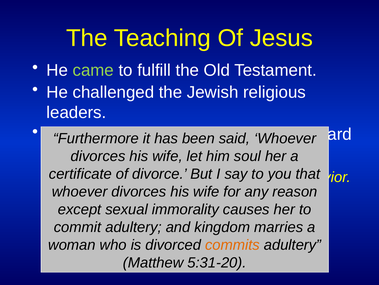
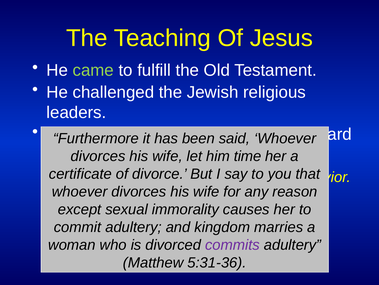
soul: soul -> time
commits colour: orange -> purple
5:31-20: 5:31-20 -> 5:31-36
